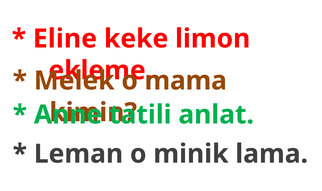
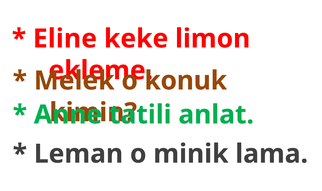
mama: mama -> konuk
